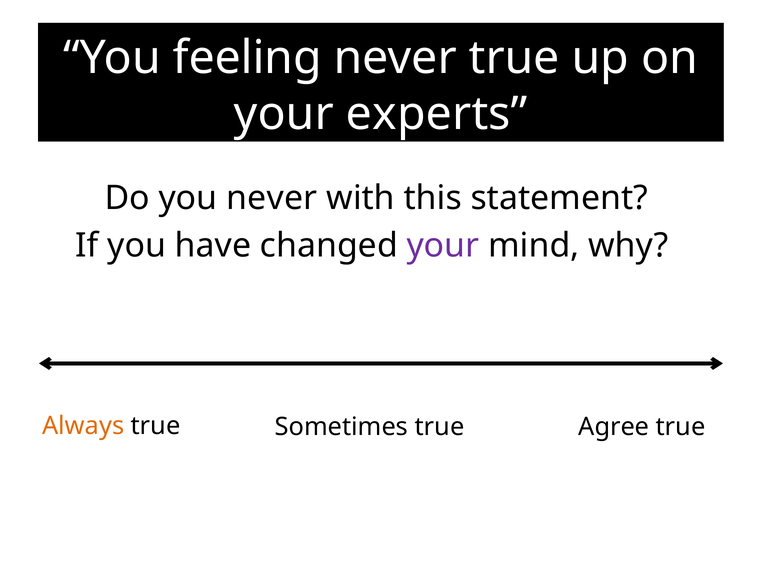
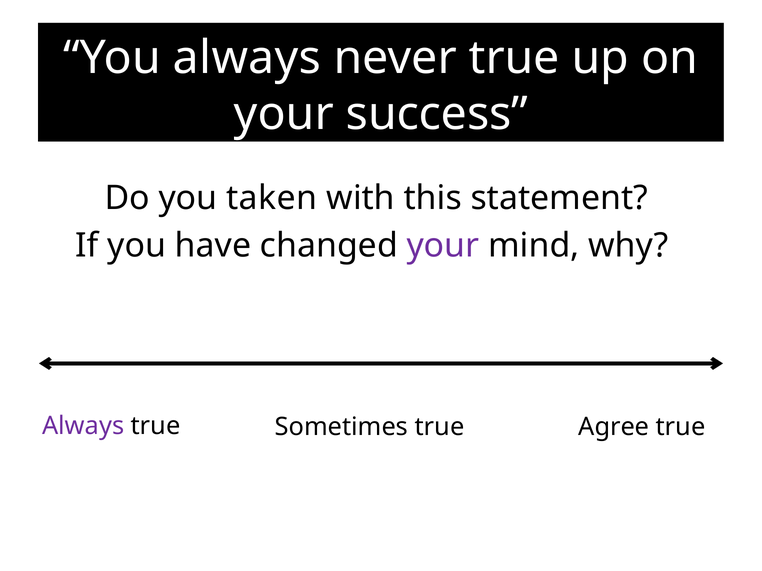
You feeling: feeling -> always
experts: experts -> success
you never: never -> taken
Always at (83, 426) colour: orange -> purple
